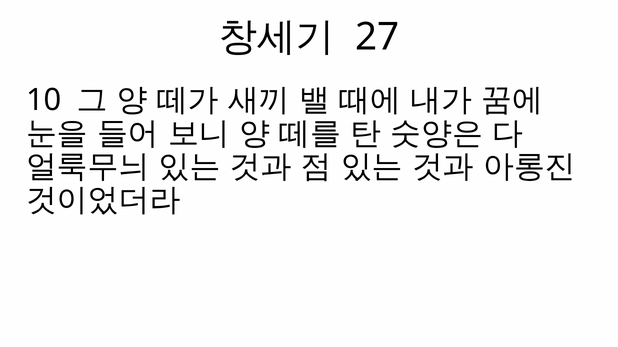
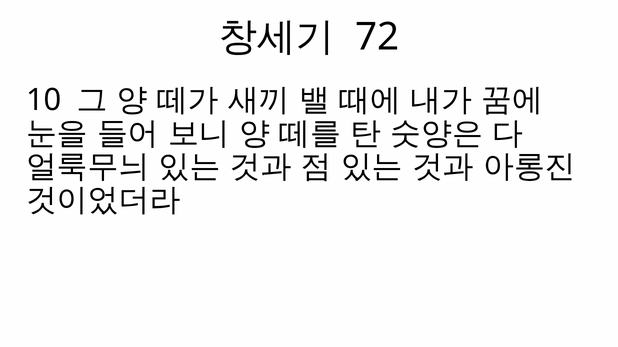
27: 27 -> 72
